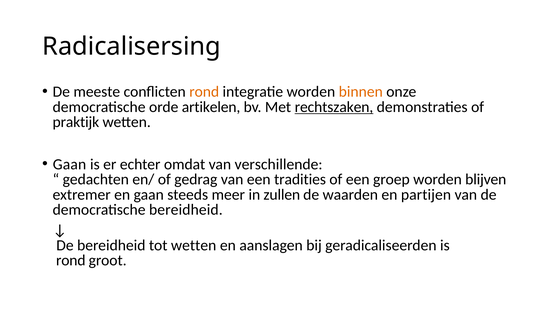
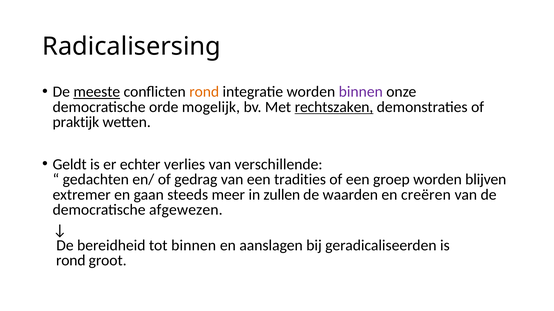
meeste underline: none -> present
binnen at (361, 92) colour: orange -> purple
artikelen: artikelen -> mogelijk
Gaan at (69, 165): Gaan -> Geldt
omdat: omdat -> verlies
partijen: partijen -> creëren
democratische bereidheid: bereidheid -> afgewezen
tot wetten: wetten -> binnen
